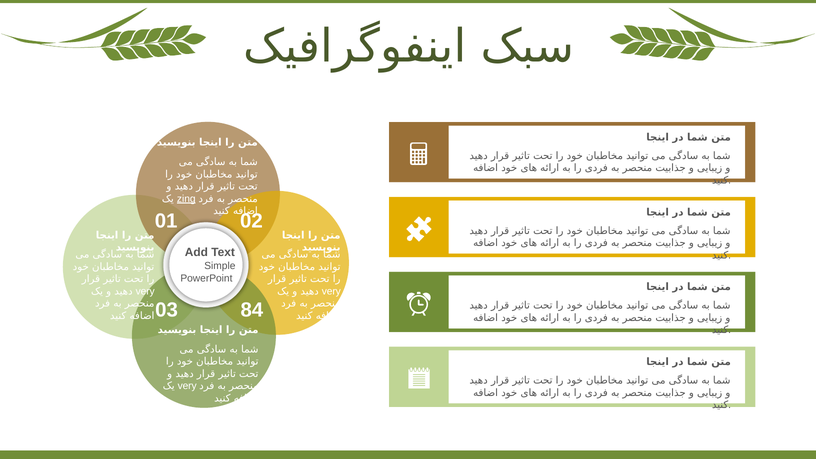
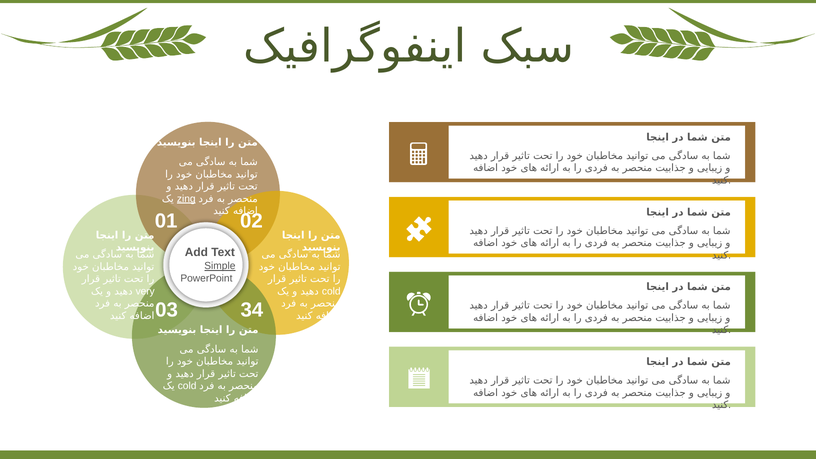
Simple underline: none -> present
very at (331, 291): very -> cold
84: 84 -> 34
very at (187, 386): very -> cold
